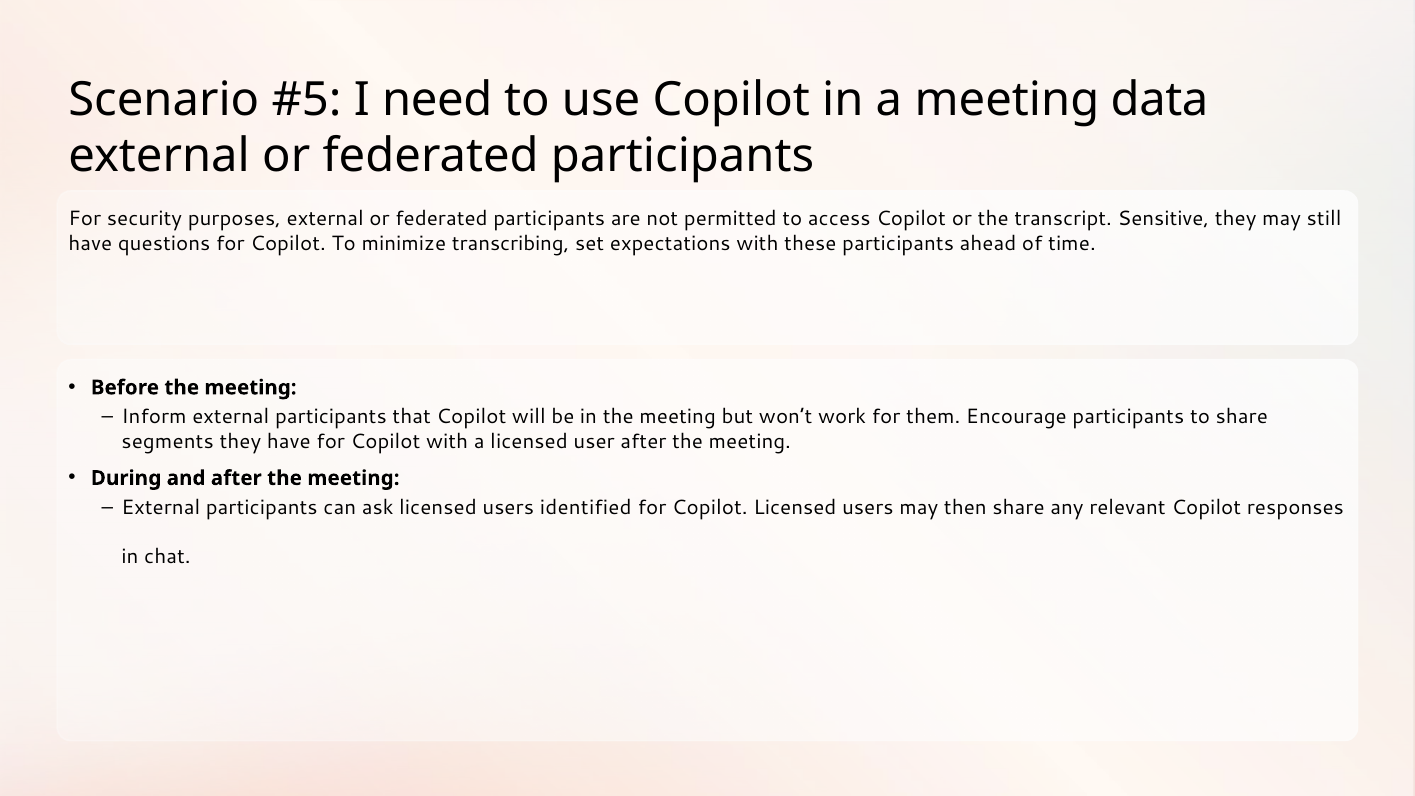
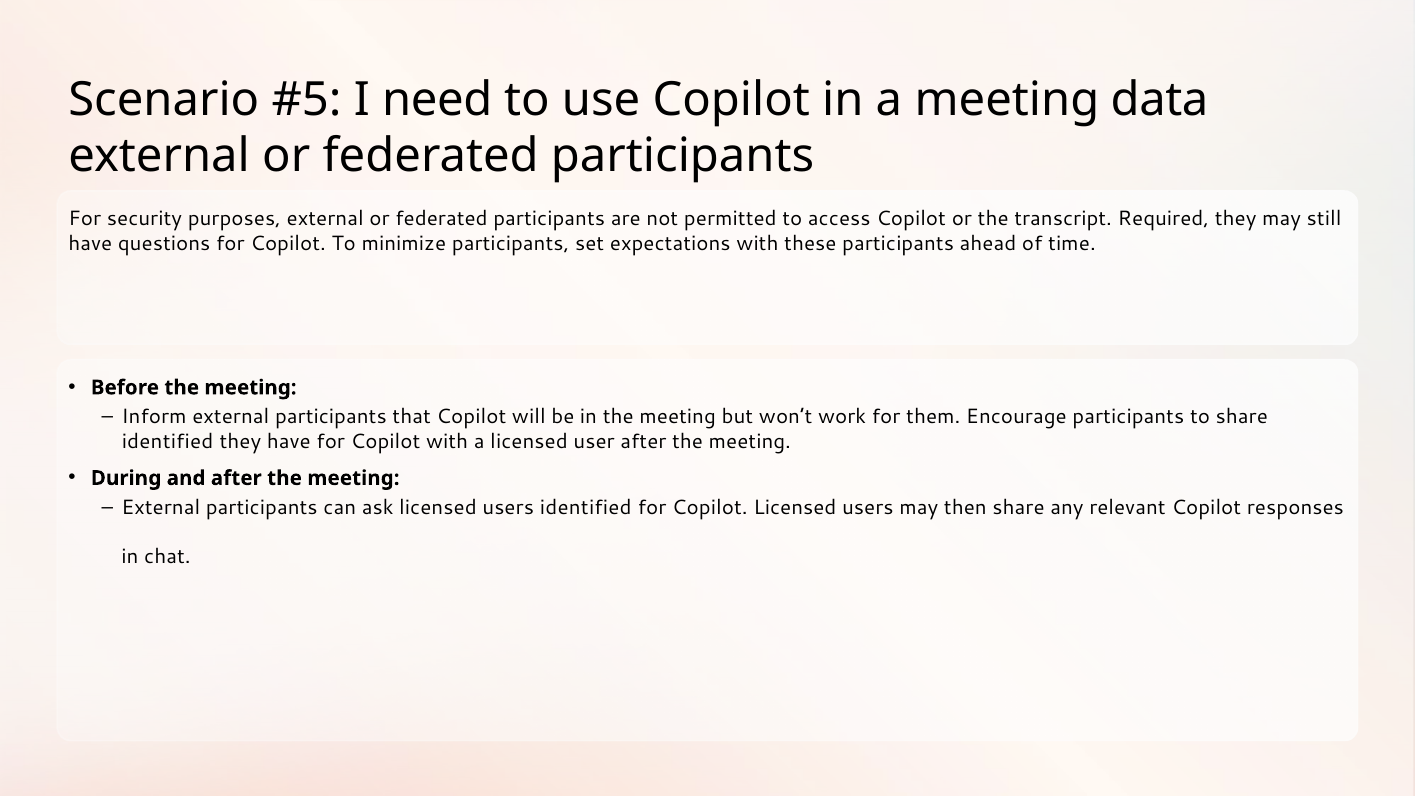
Sensitive: Sensitive -> Required
minimize transcribing: transcribing -> participants
segments at (168, 442): segments -> identified
